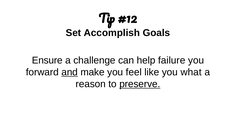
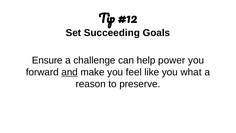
Accomplish: Accomplish -> Succeeding
failure: failure -> power
preserve underline: present -> none
